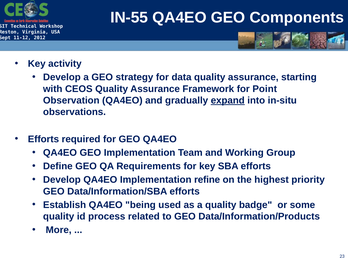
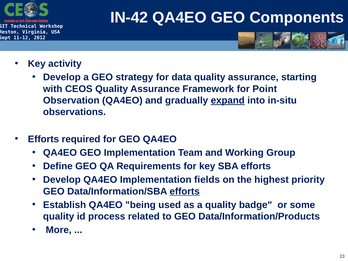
IN-55: IN-55 -> IN-42
refine: refine -> fields
efforts at (185, 191) underline: none -> present
